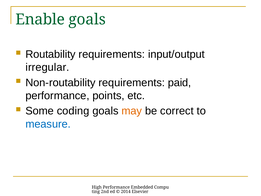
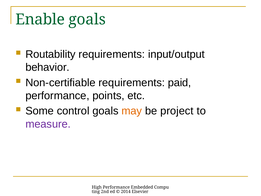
irregular: irregular -> behavior
Non-routability: Non-routability -> Non-certifiable
coding: coding -> control
correct: correct -> project
measure colour: blue -> purple
